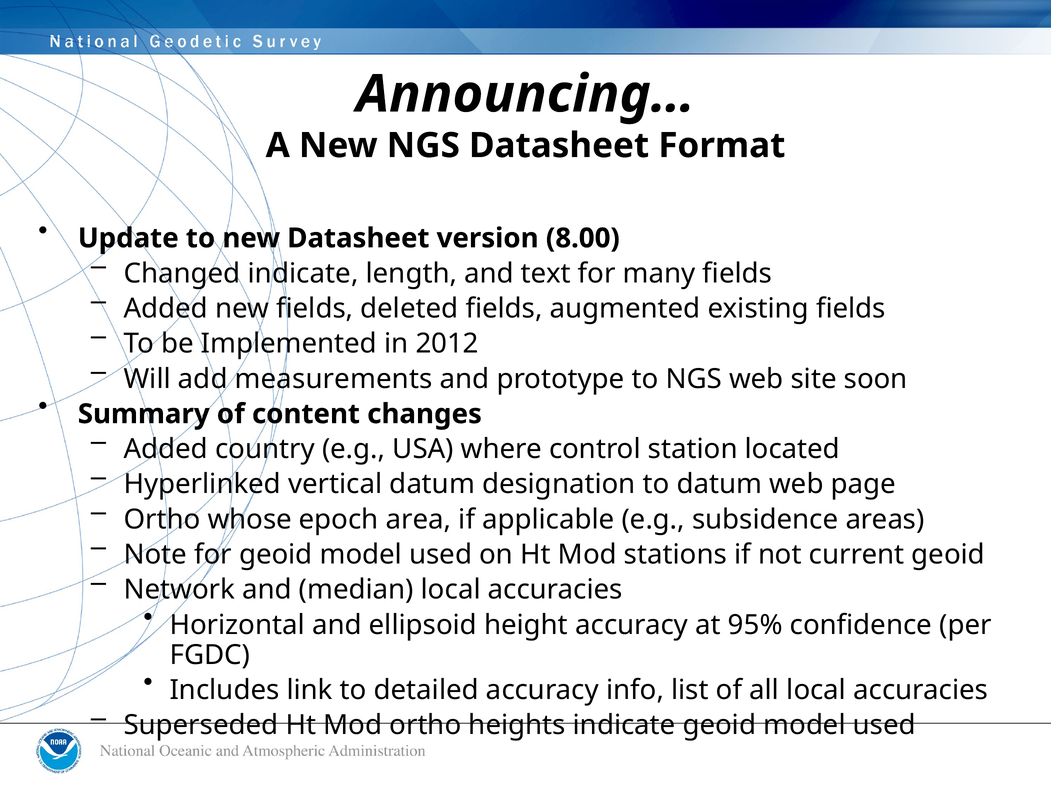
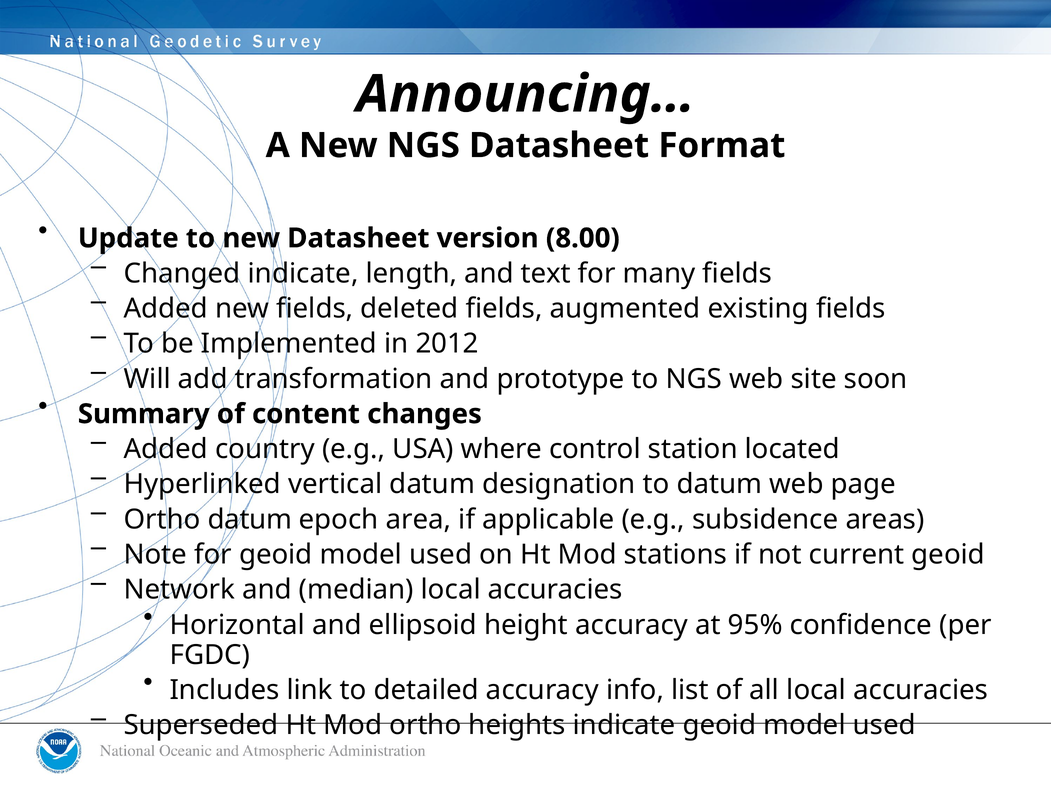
measurements: measurements -> transformation
Ortho whose: whose -> datum
